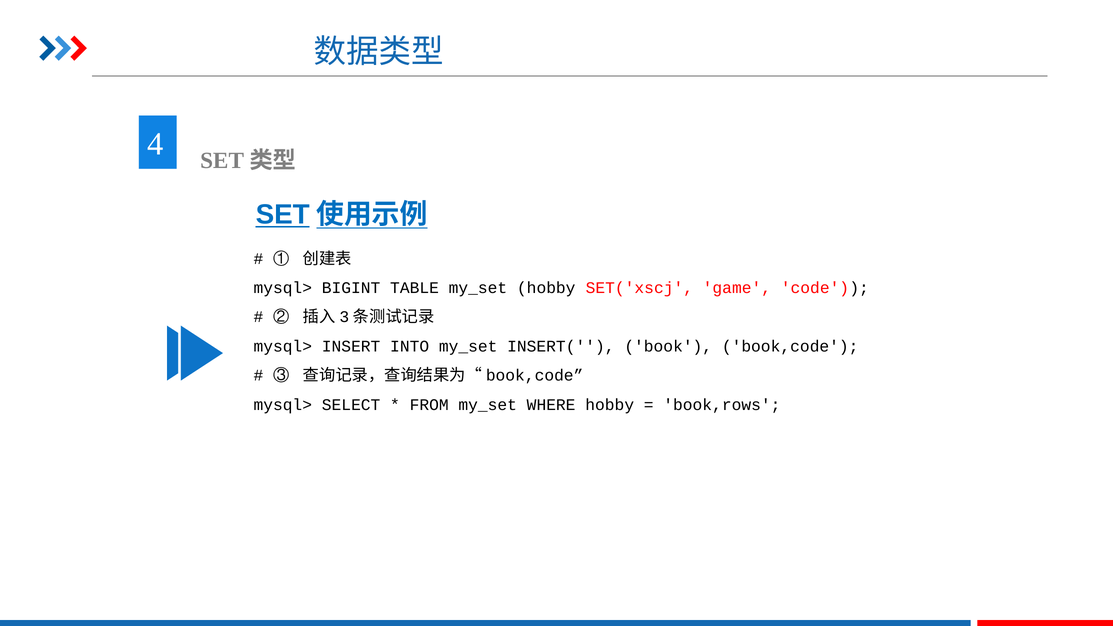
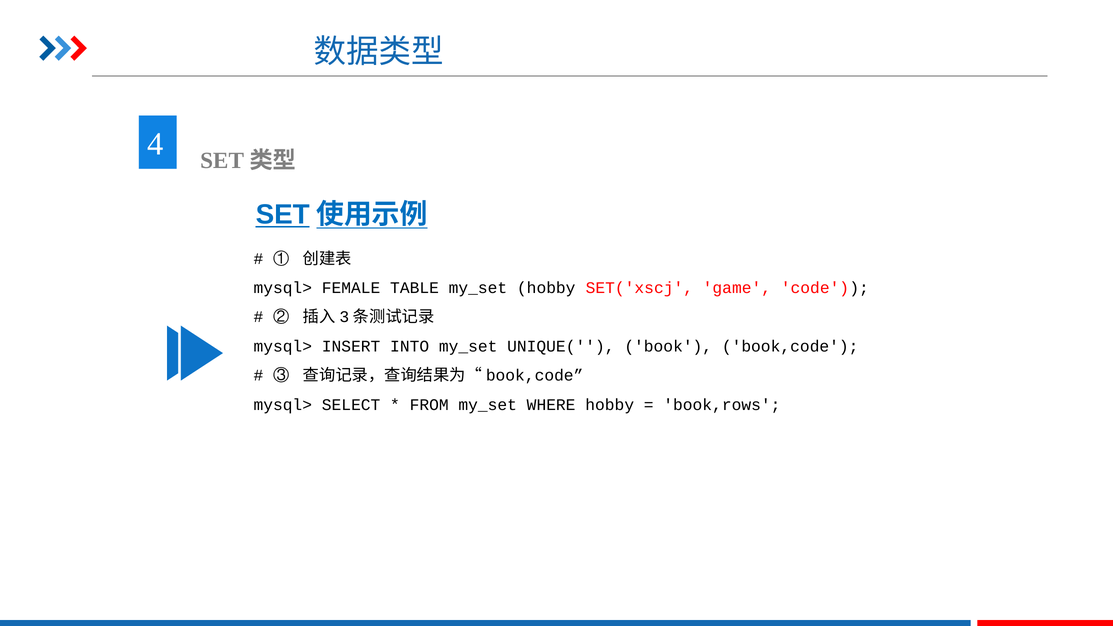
BIGINT: BIGINT -> FEMALE
INSERT(: INSERT( -> UNIQUE(
